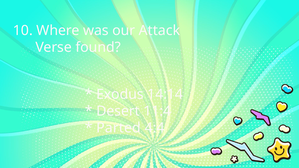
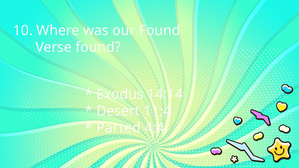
our Attack: Attack -> Found
